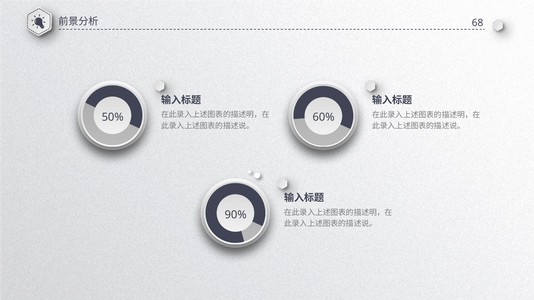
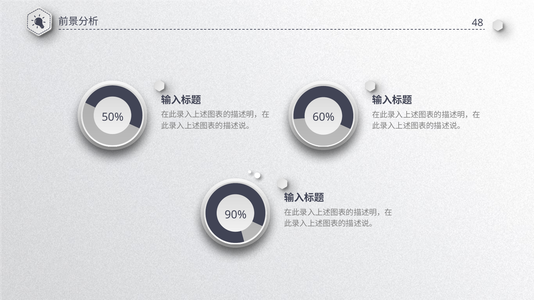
68: 68 -> 48
